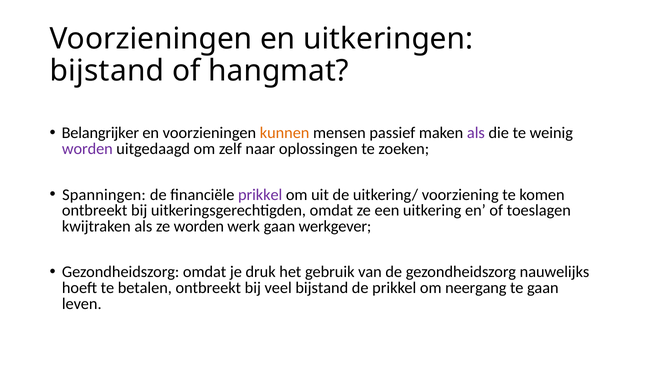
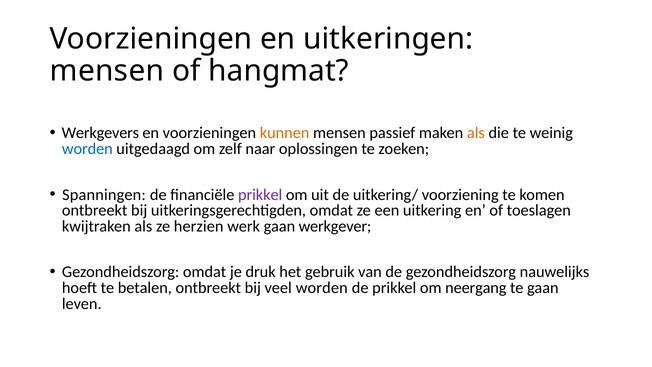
bijstand at (107, 71): bijstand -> mensen
Belangrijker: Belangrijker -> Werkgevers
als at (476, 133) colour: purple -> orange
worden at (87, 149) colour: purple -> blue
ze worden: worden -> herzien
veel bijstand: bijstand -> worden
